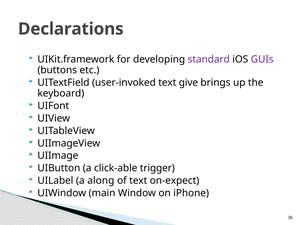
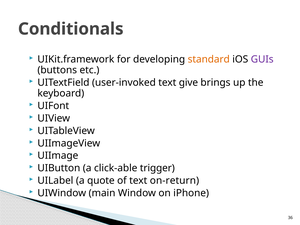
Declarations: Declarations -> Conditionals
standard colour: purple -> orange
along: along -> quote
on-expect: on-expect -> on-return
